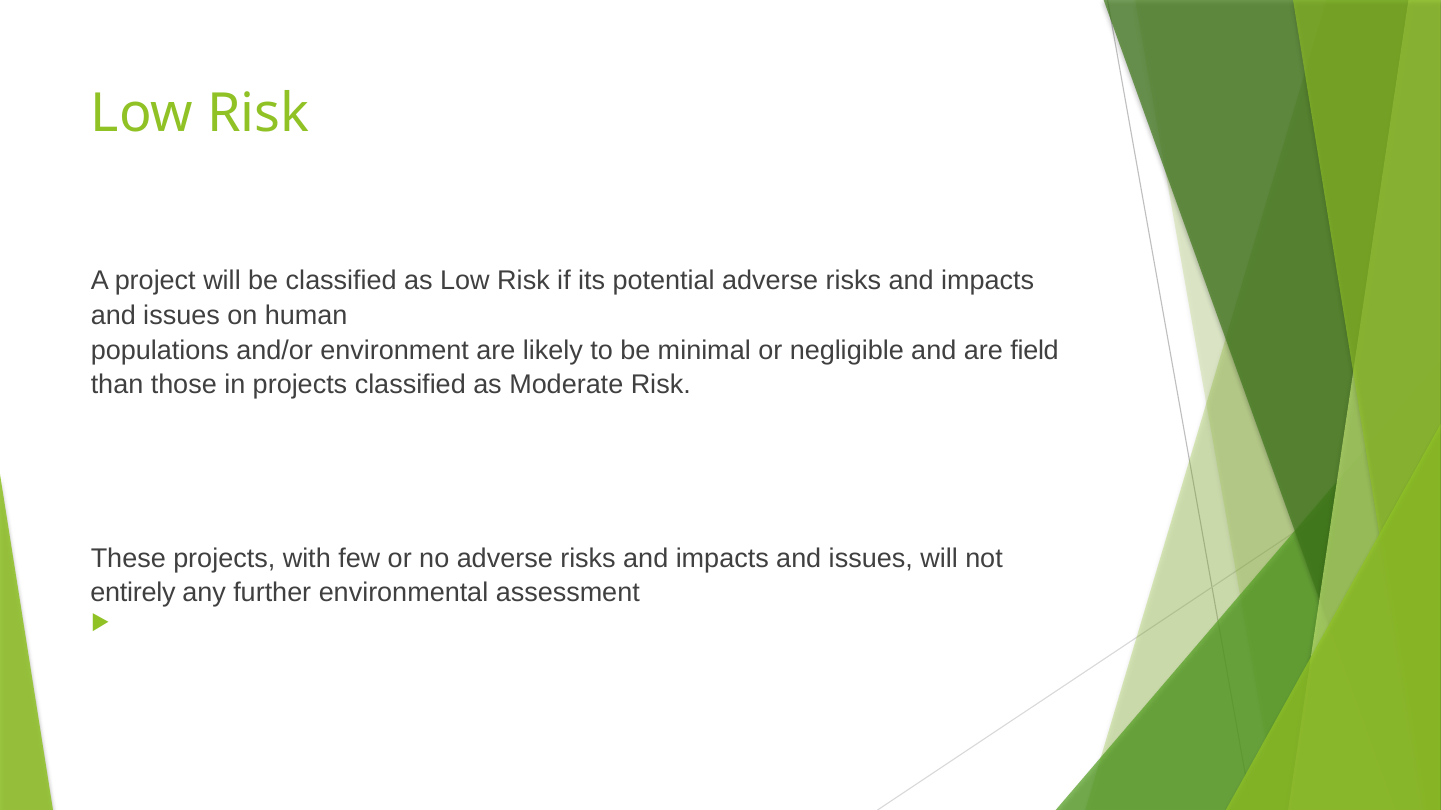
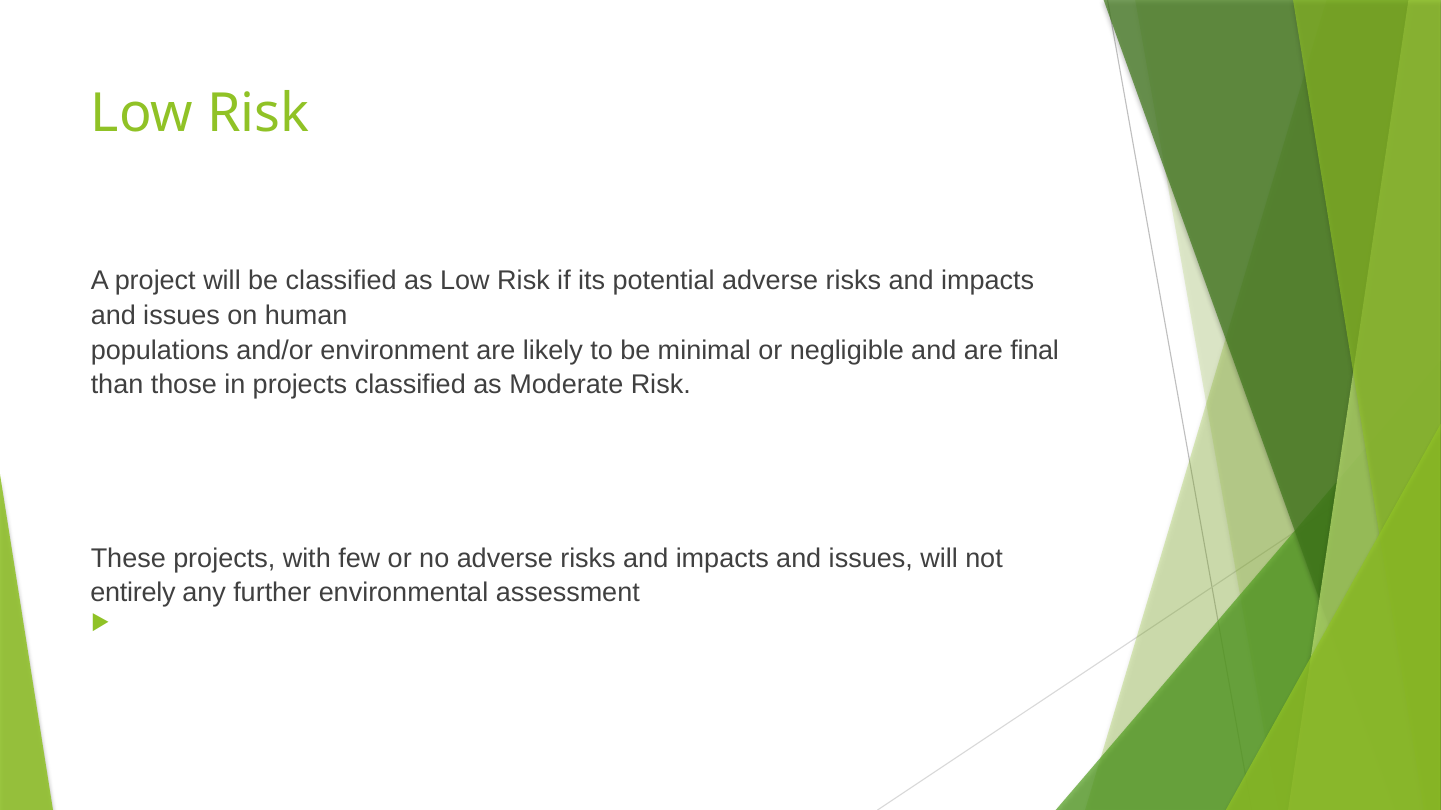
field: field -> final
